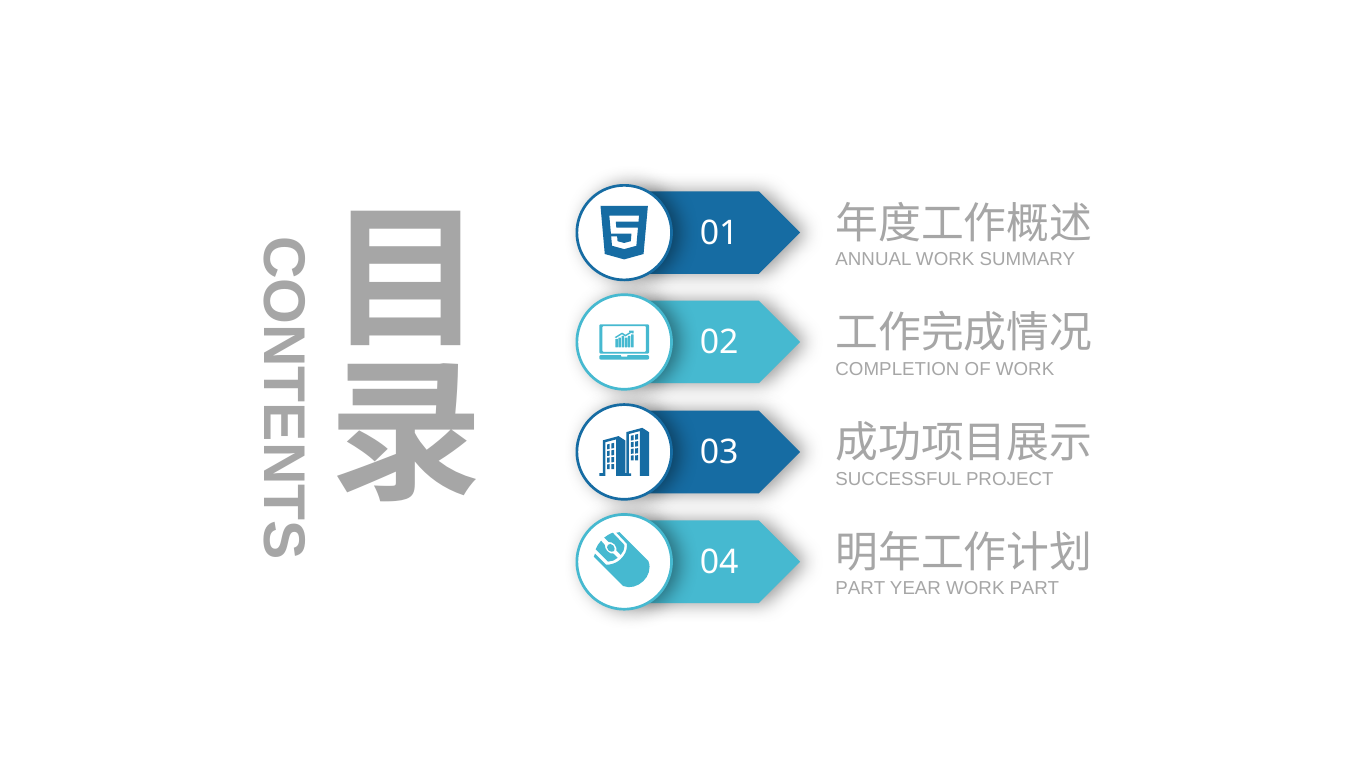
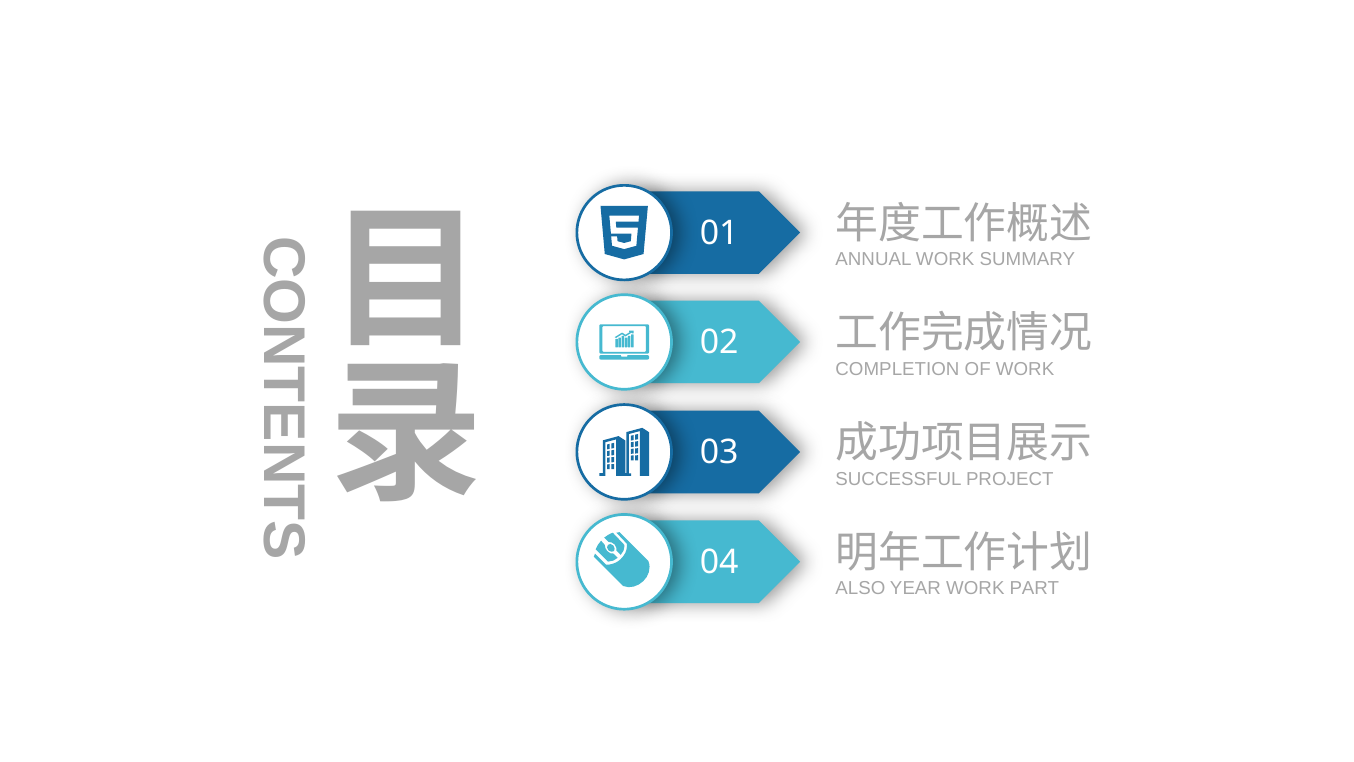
PART at (860, 588): PART -> ALSO
